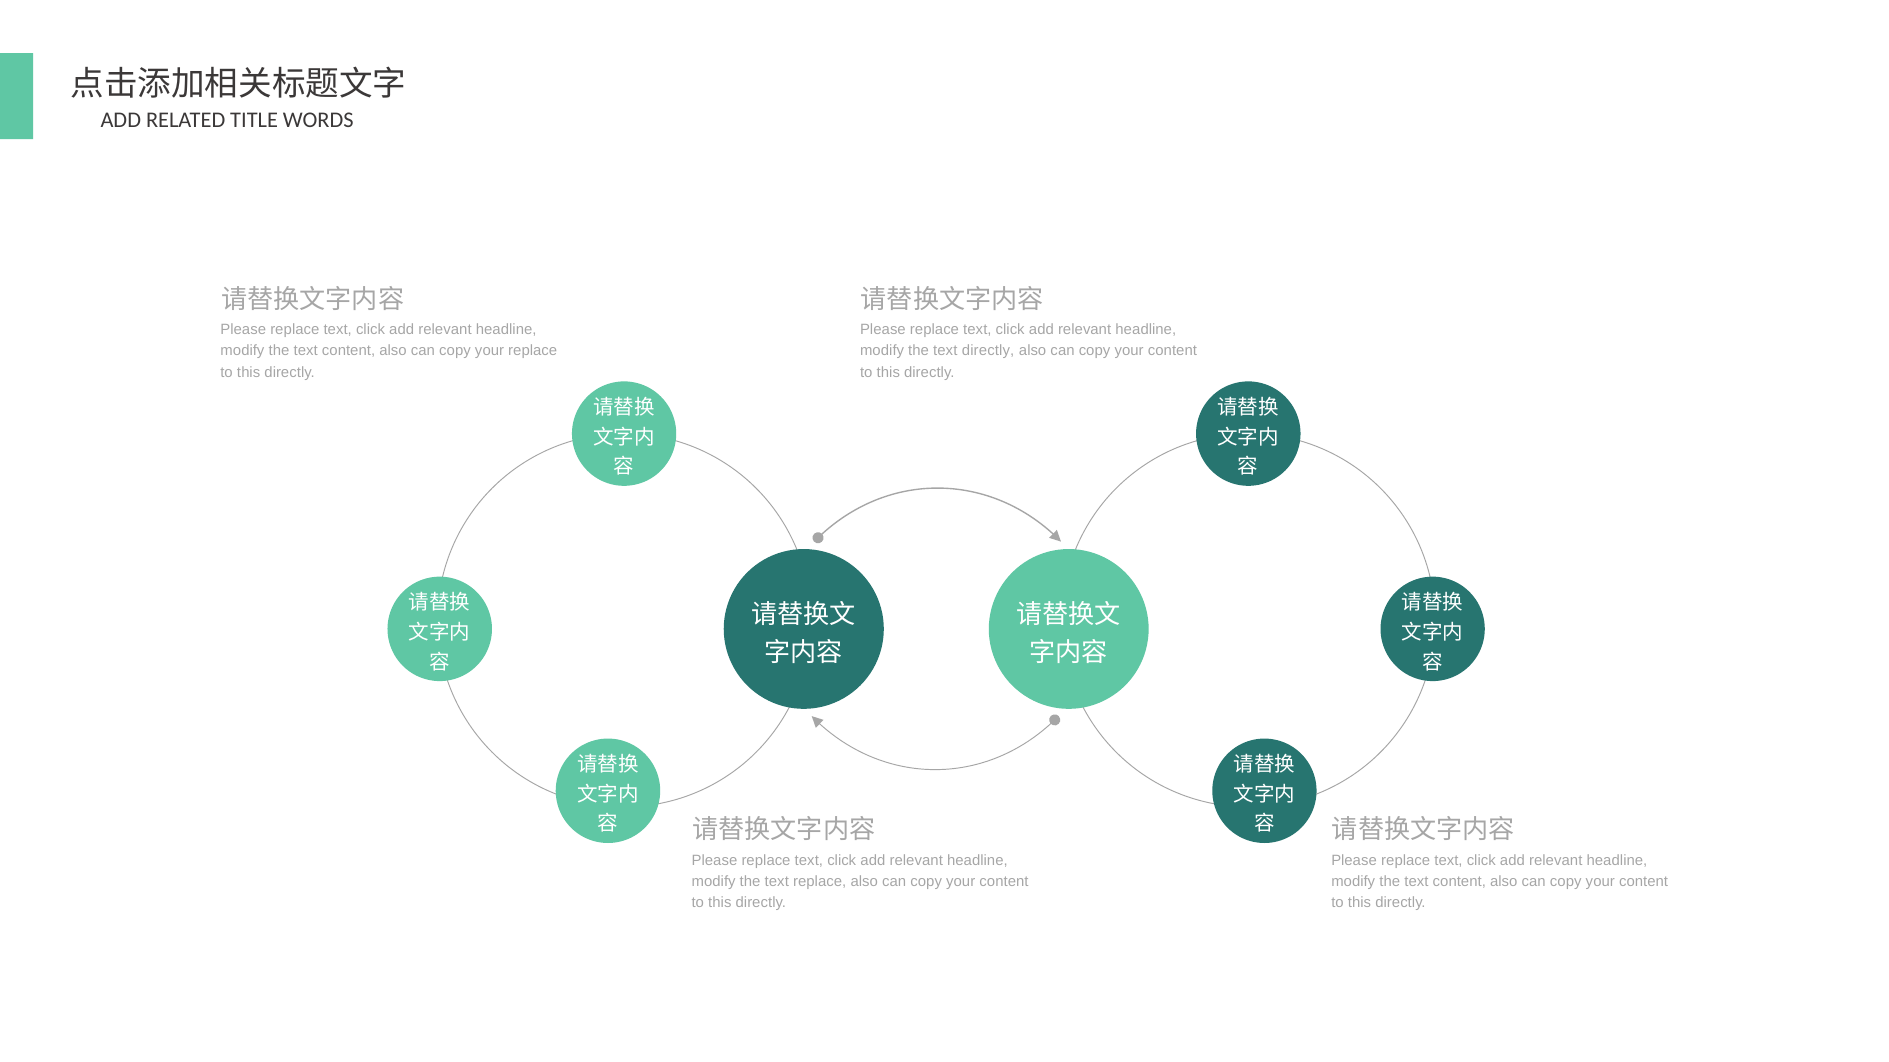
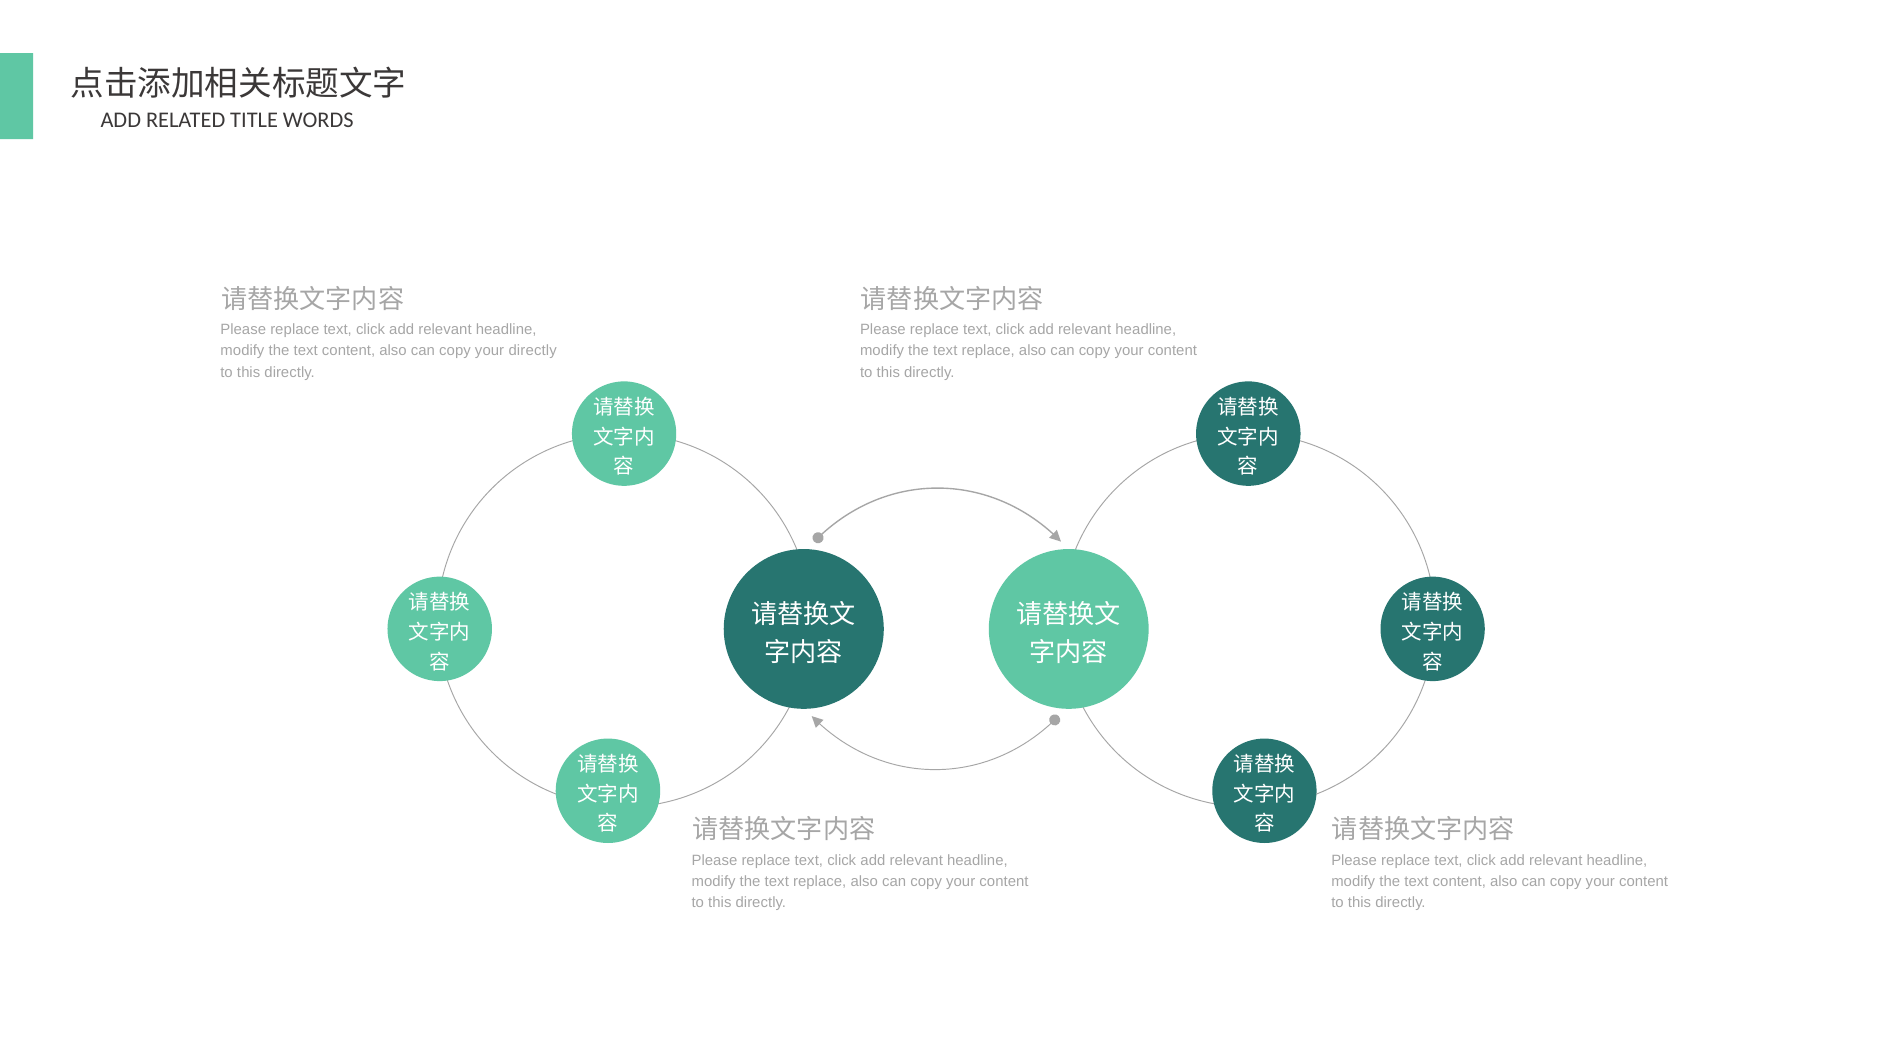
your replace: replace -> directly
directly at (988, 351): directly -> replace
